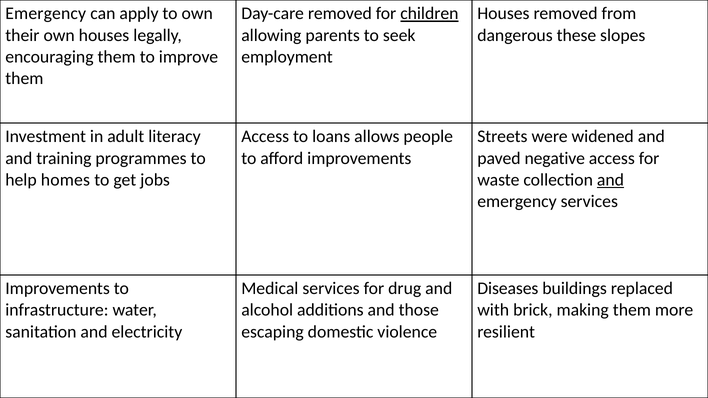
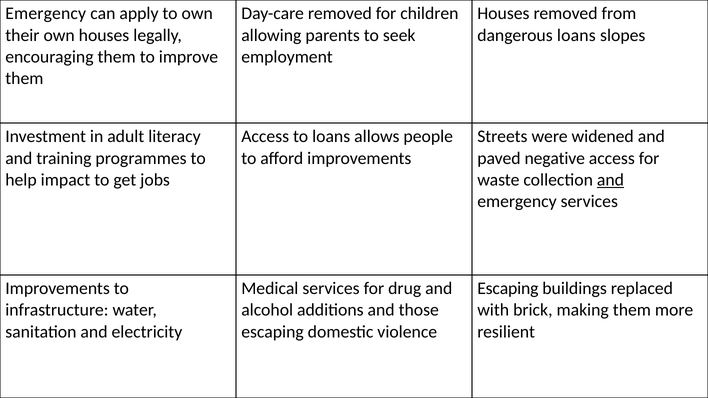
children underline: present -> none
dangerous these: these -> loans
homes: homes -> impact
Diseases at (508, 289): Diseases -> Escaping
